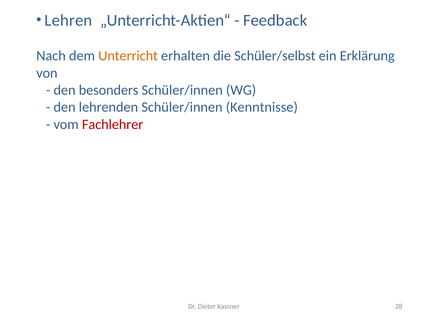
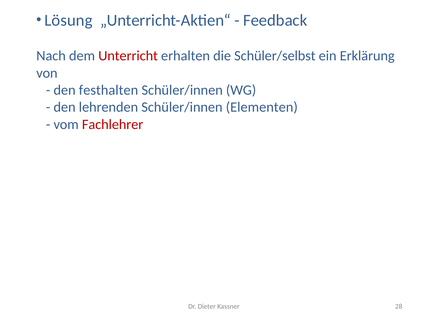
Lehren: Lehren -> Lösung
Unterricht colour: orange -> red
besonders: besonders -> festhalten
Kenntnisse: Kenntnisse -> Elementen
